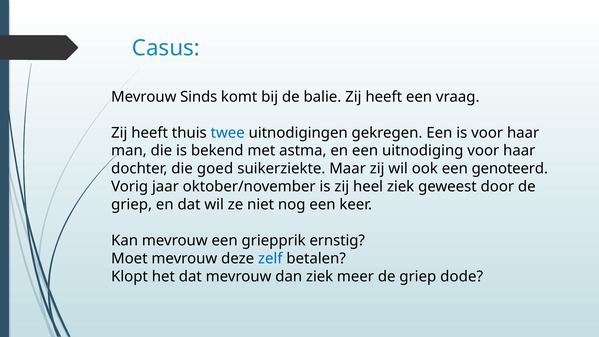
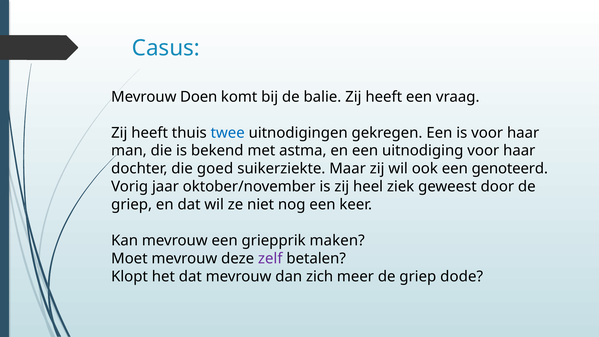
Sinds: Sinds -> Doen
ernstig: ernstig -> maken
zelf colour: blue -> purple
dan ziek: ziek -> zich
